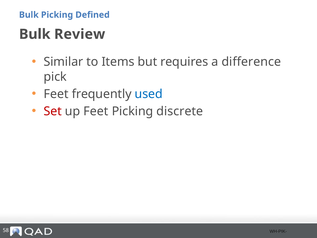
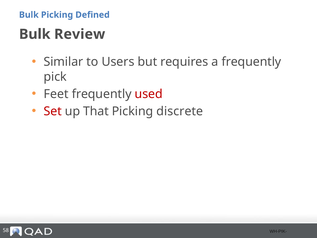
Items: Items -> Users
a difference: difference -> frequently
used colour: blue -> red
up Feet: Feet -> That
